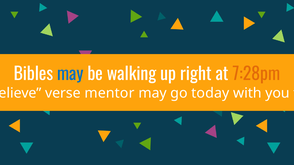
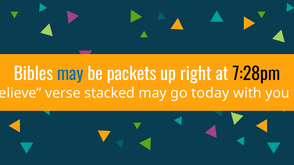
walking: walking -> packets
7:28pm colour: orange -> black
mentor: mentor -> stacked
